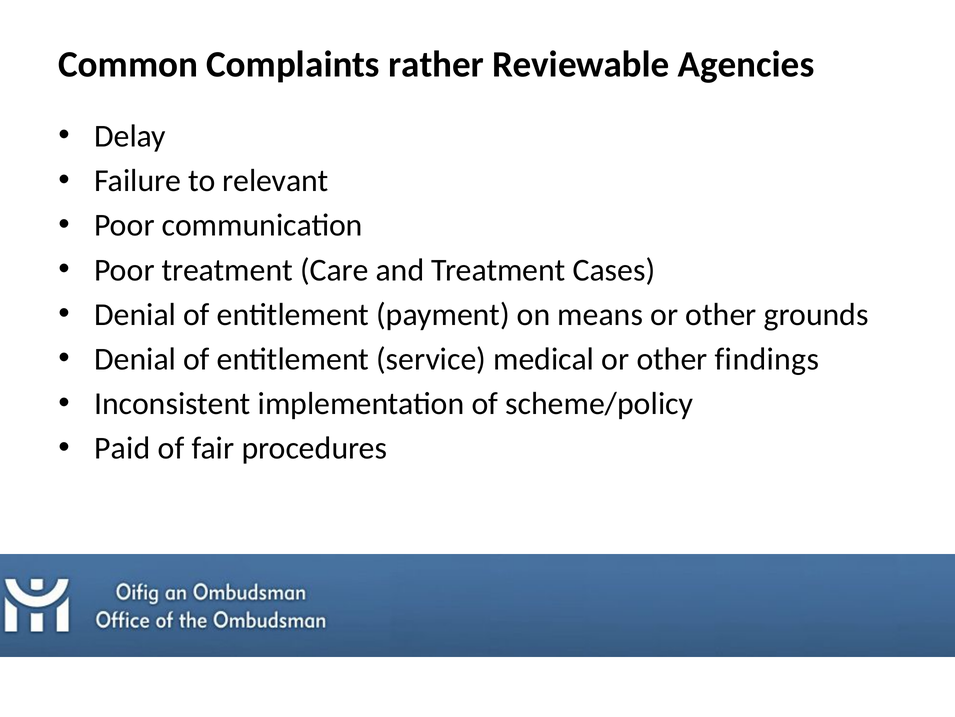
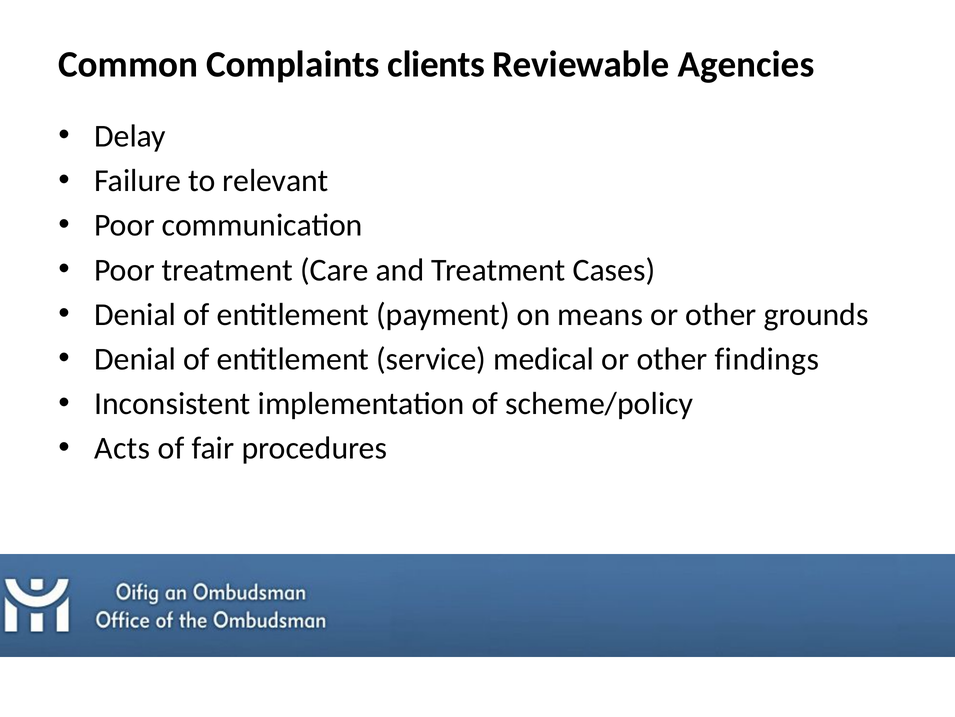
rather: rather -> clients
Paid: Paid -> Acts
